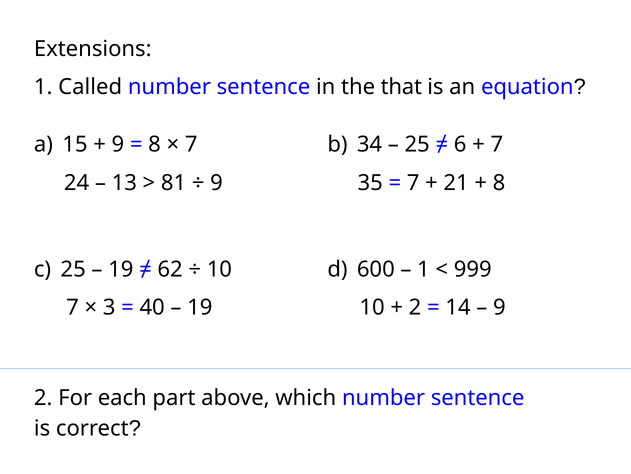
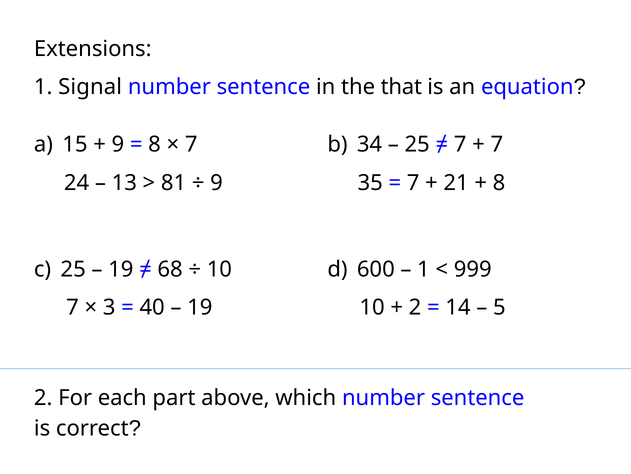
Called: Called -> Signal
6 at (460, 144): 6 -> 7
62: 62 -> 68
9 at (499, 307): 9 -> 5
